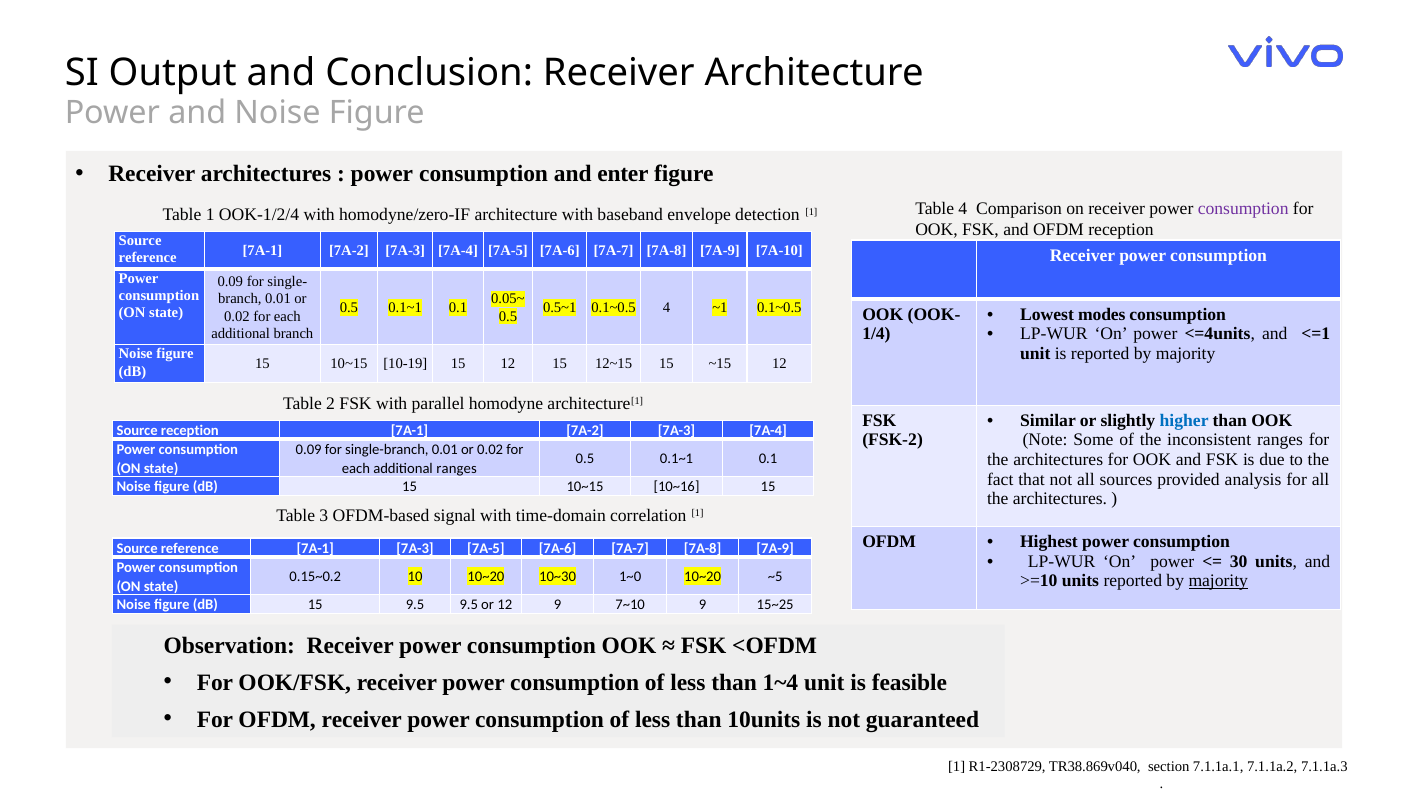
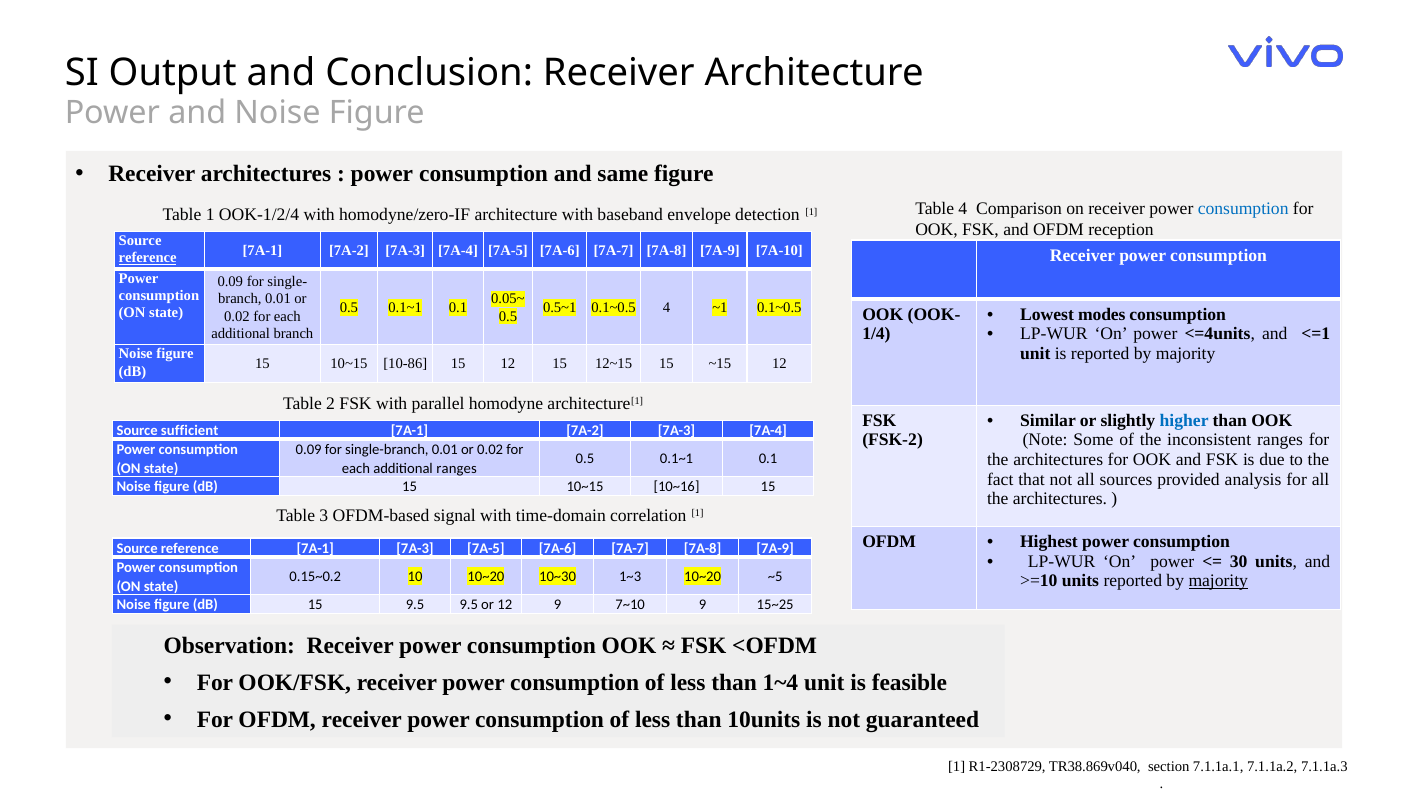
enter: enter -> same
consumption at (1243, 208) colour: purple -> blue
reference at (148, 258) underline: none -> present
10-19: 10-19 -> 10-86
Source reception: reception -> sufficient
1~0: 1~0 -> 1~3
